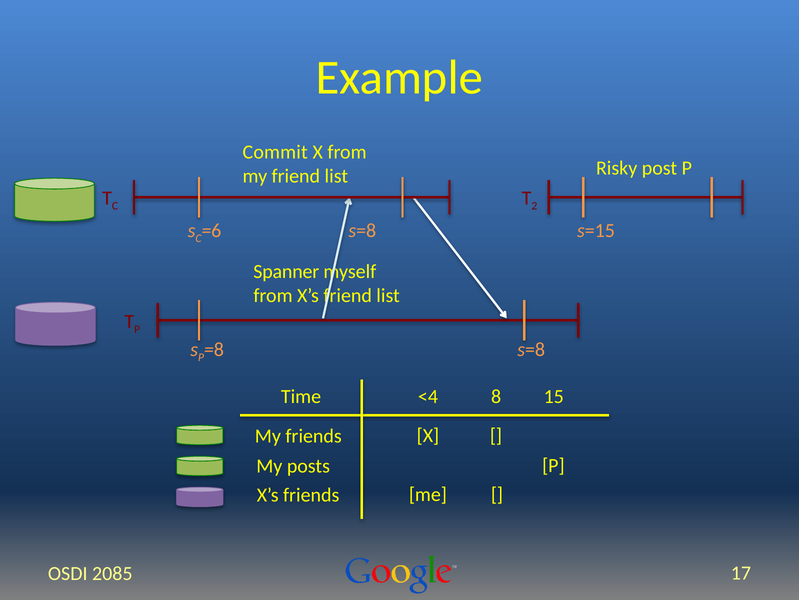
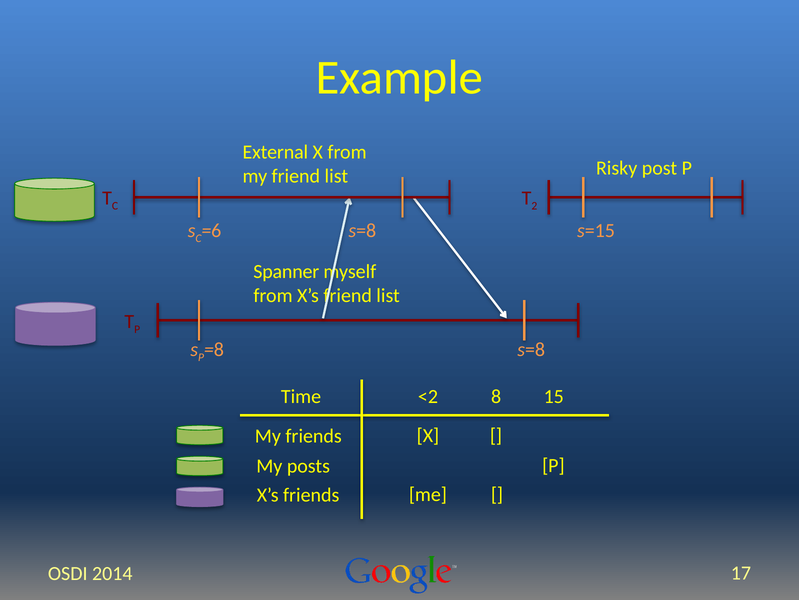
Commit: Commit -> External
<4: <4 -> <2
2085: 2085 -> 2014
